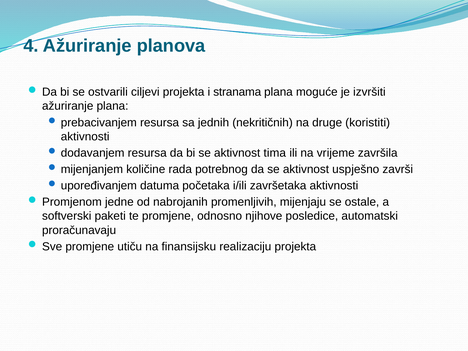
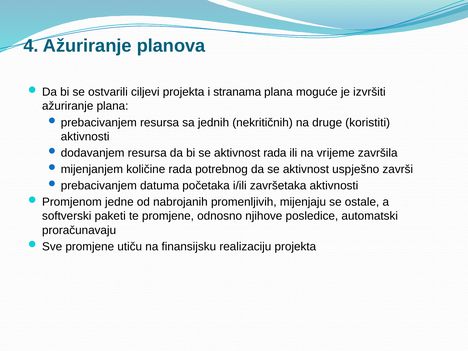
aktivnost tima: tima -> rada
upoređivanjem at (99, 186): upoređivanjem -> prebacivanjem
